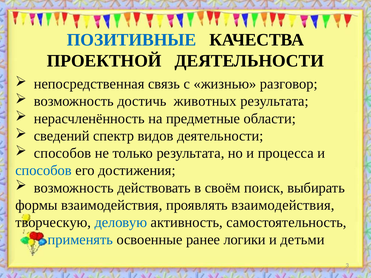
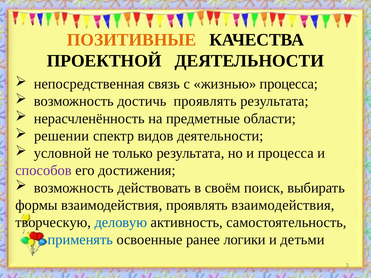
ПОЗИТИВНЫЕ colour: blue -> orange
жизнью разговор: разговор -> процесса
достичь животных: животных -> проявлять
сведений: сведений -> решении
способов at (63, 153): способов -> условной
способов at (44, 171) colour: blue -> purple
